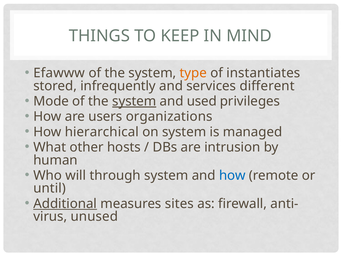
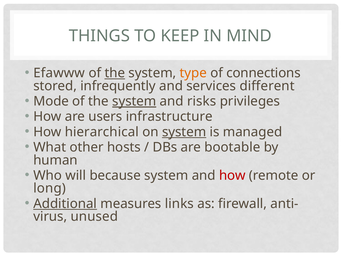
the at (115, 73) underline: none -> present
instantiates: instantiates -> connections
used: used -> risks
organizations: organizations -> infrastructure
system at (184, 132) underline: none -> present
intrusion: intrusion -> bootable
through: through -> because
how at (232, 176) colour: blue -> red
until: until -> long
sites: sites -> links
